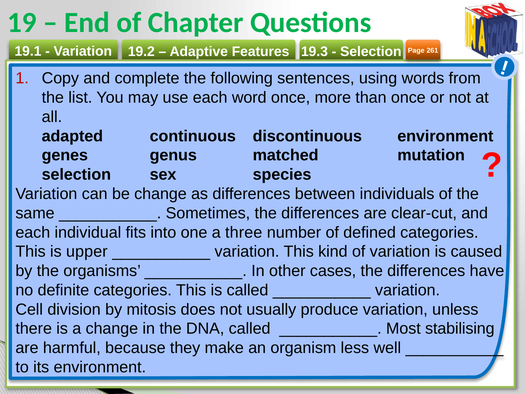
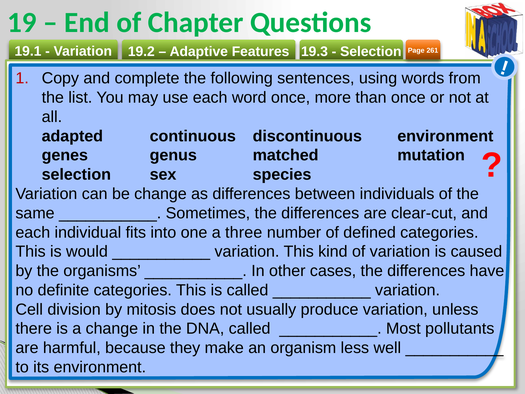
upper: upper -> would
stabilising: stabilising -> pollutants
